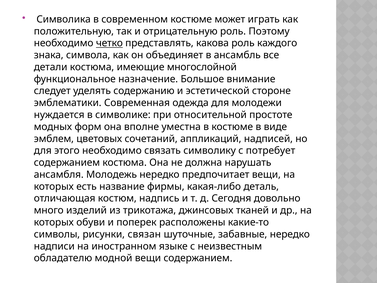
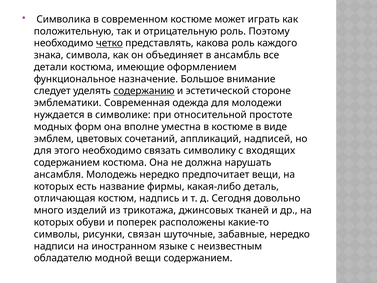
многослойной: многослойной -> оформлением
содержанию underline: none -> present
потребует: потребует -> входящих
